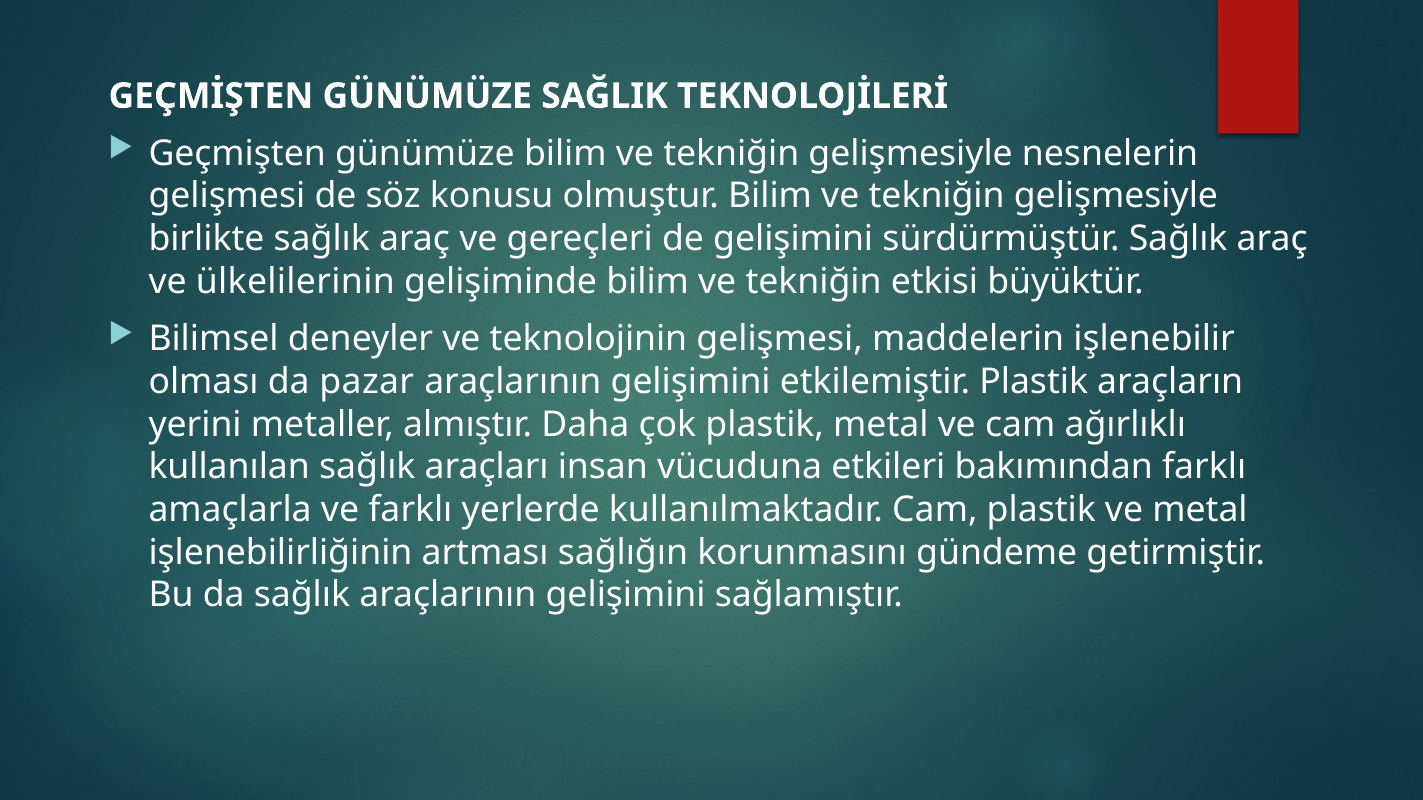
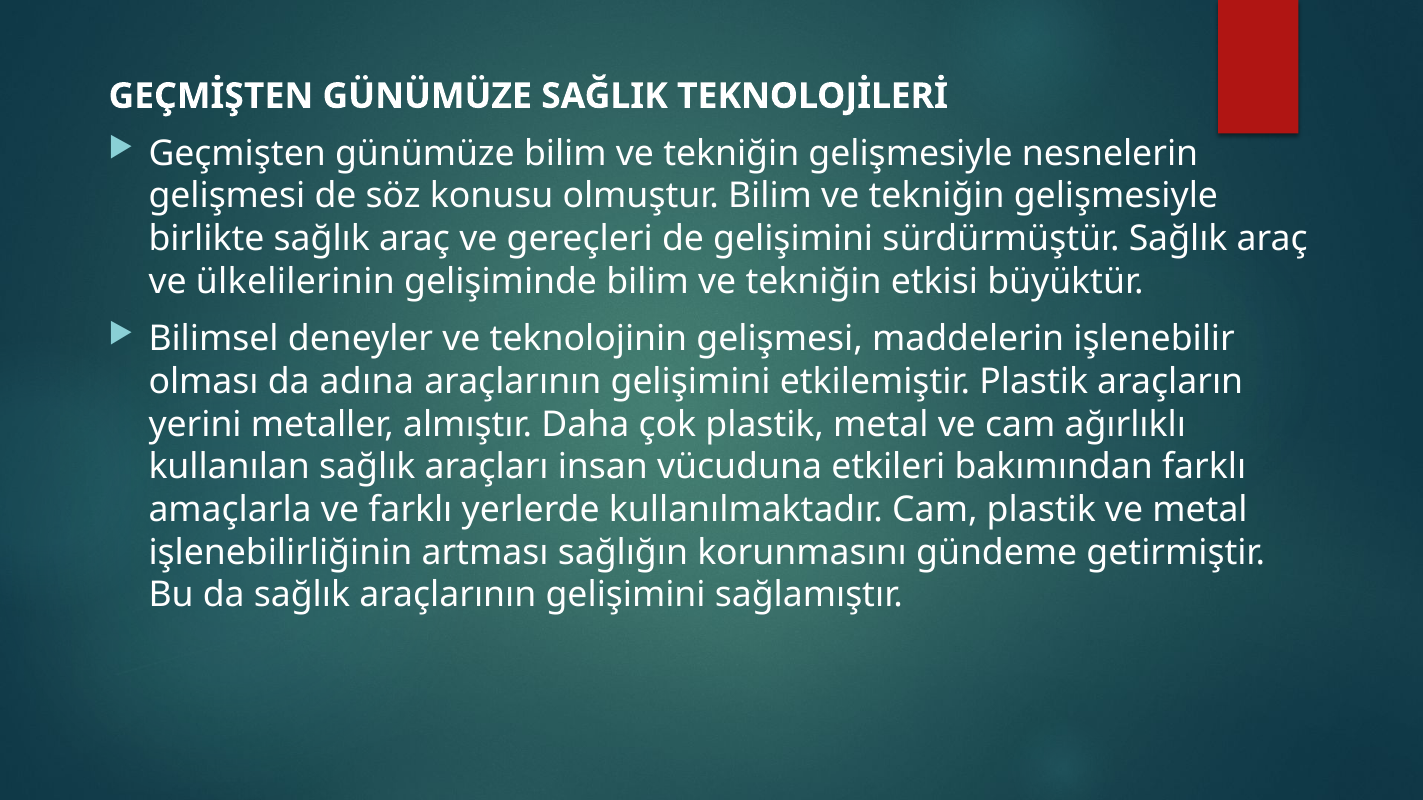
pazar: pazar -> adına
